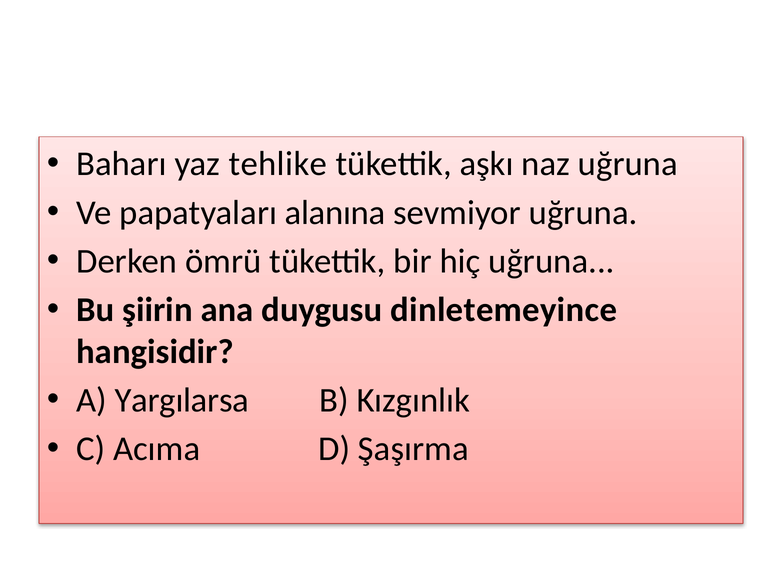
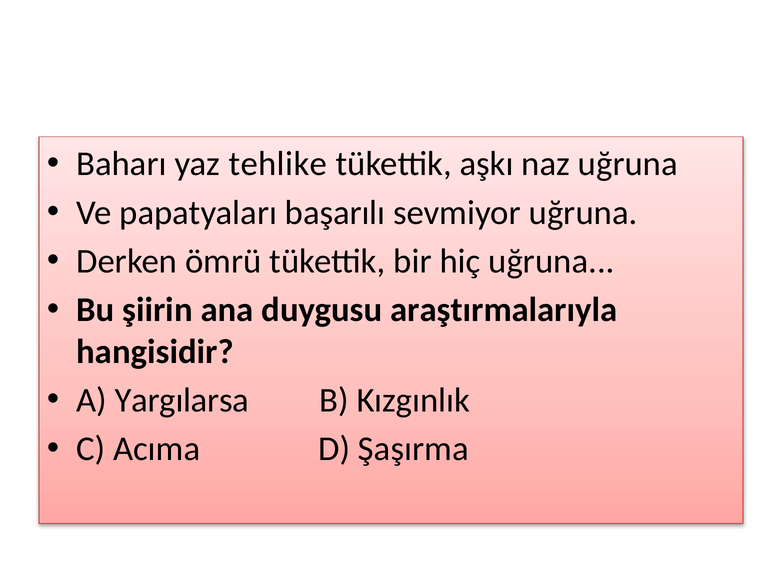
alanına: alanına -> başarılı
dinletemeyince: dinletemeyince -> araştırmalarıyla
